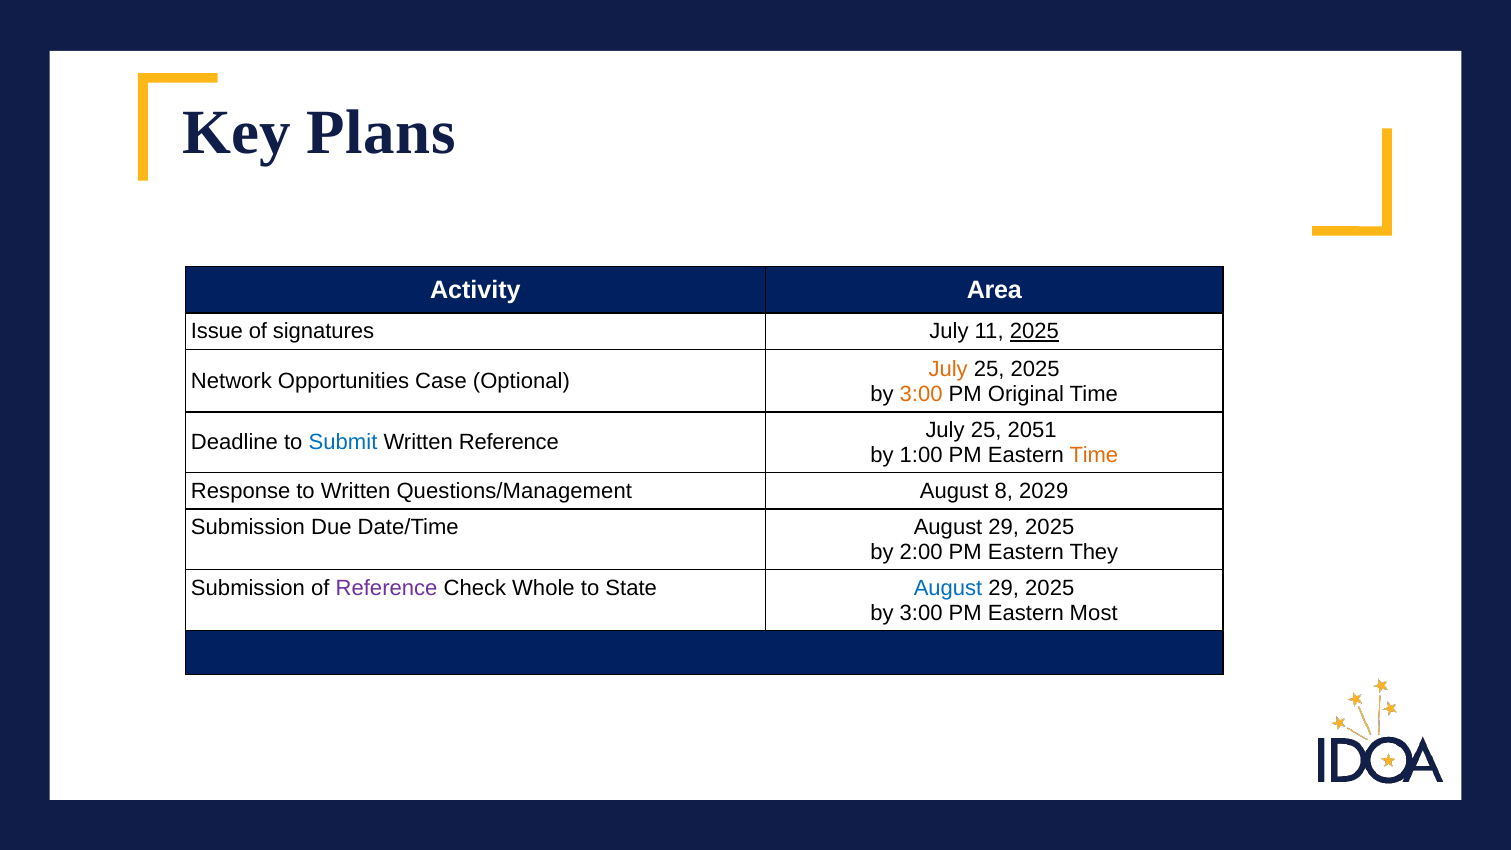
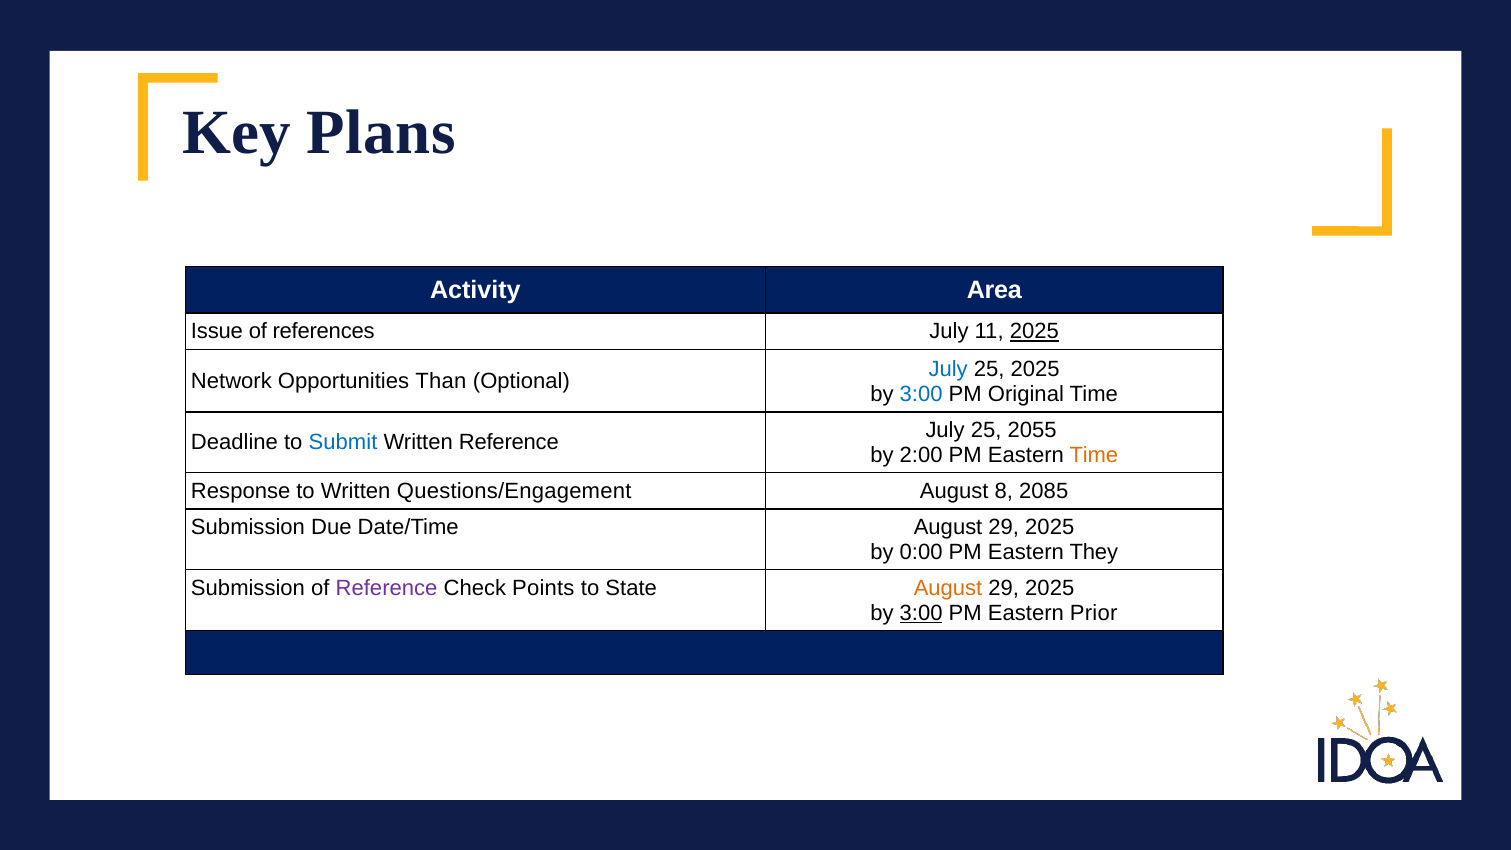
signatures: signatures -> references
July at (948, 369) colour: orange -> blue
Case: Case -> Than
3:00 at (921, 394) colour: orange -> blue
2051: 2051 -> 2055
1:00: 1:00 -> 2:00
Questions/Management: Questions/Management -> Questions/Engagement
2029: 2029 -> 2085
2:00: 2:00 -> 0:00
Whole: Whole -> Points
August at (948, 588) colour: blue -> orange
3:00 at (921, 613) underline: none -> present
Most: Most -> Prior
